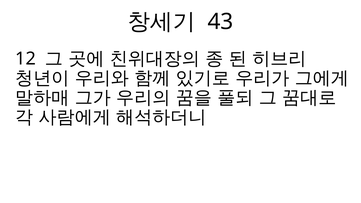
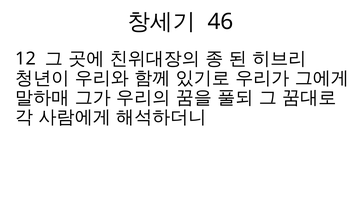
43: 43 -> 46
